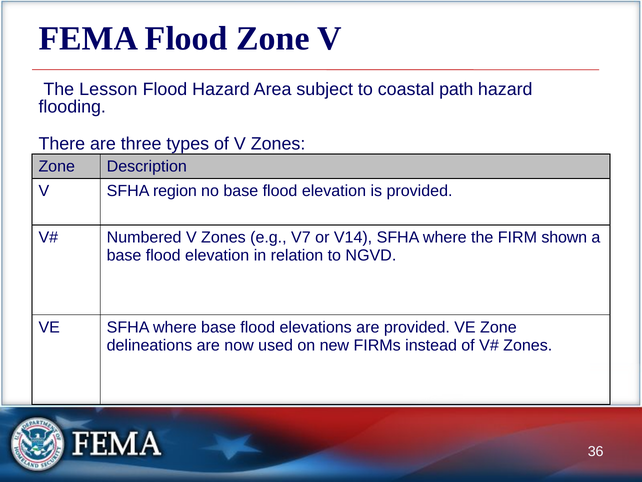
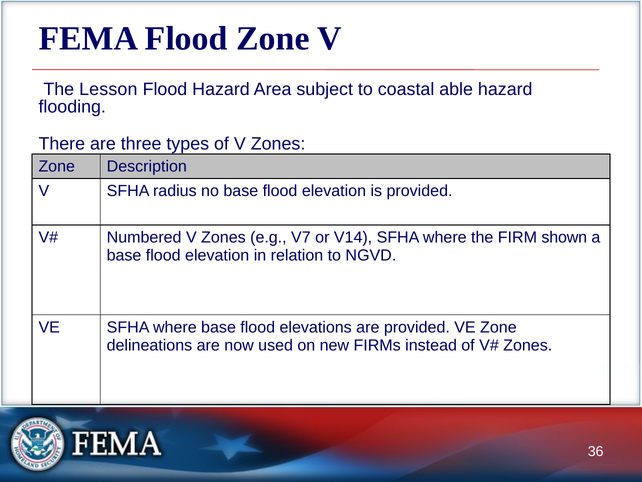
path: path -> able
region: region -> radius
